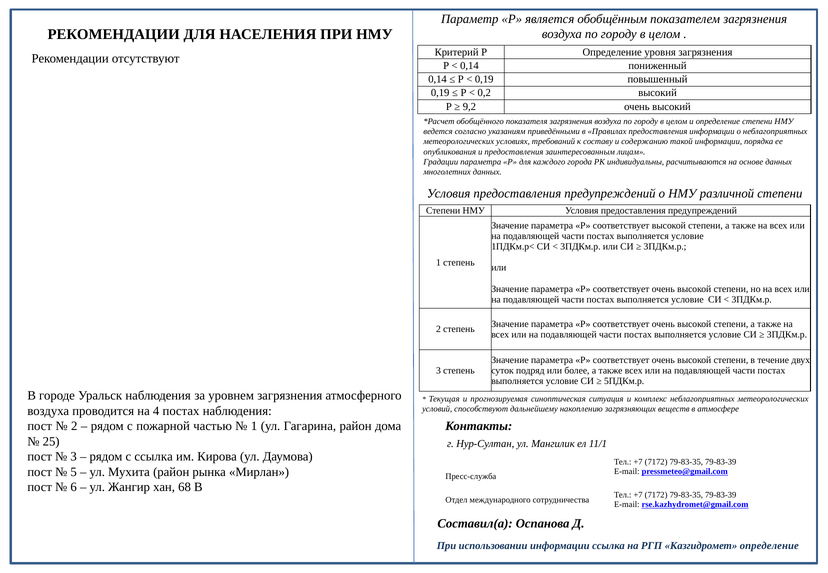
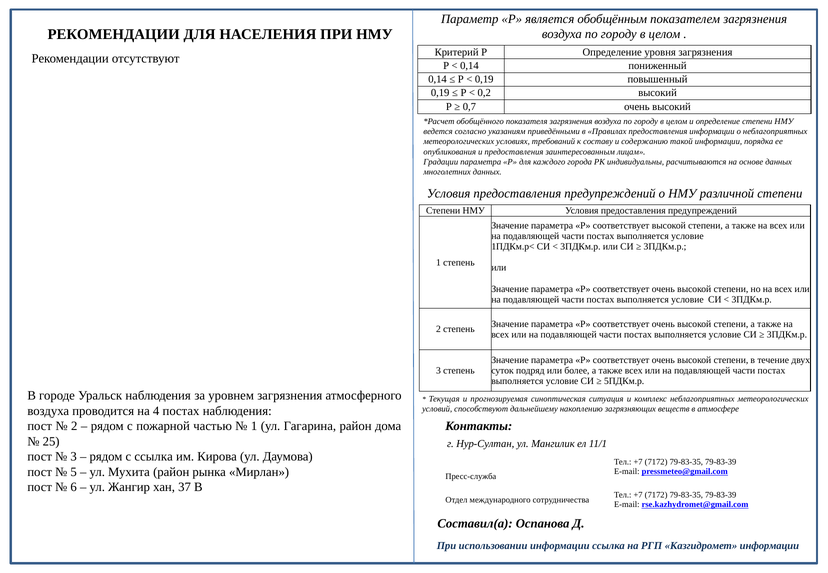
9,2: 9,2 -> 0,7
68: 68 -> 37
Казгидромет определение: определение -> информации
